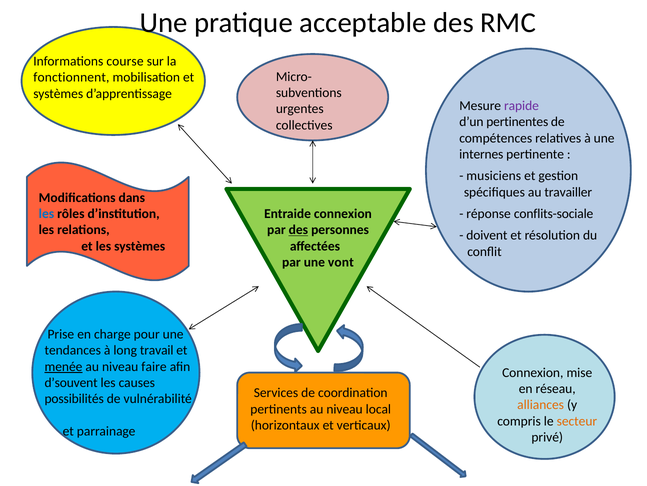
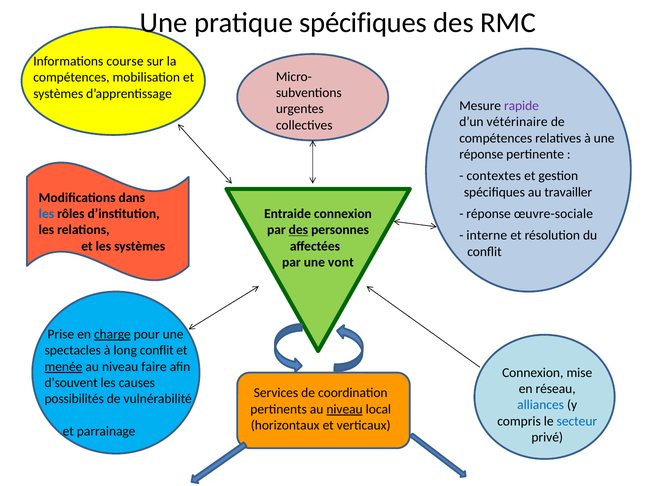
pratique acceptable: acceptable -> spécifiques
fonctionnent at (71, 77): fonctionnent -> compétences
pertinentes: pertinentes -> vétérinaire
internes at (481, 154): internes -> réponse
musiciens: musiciens -> contextes
conflits-sociale: conflits-sociale -> œuvre-sociale
doivent: doivent -> interne
charge underline: none -> present
tendances: tendances -> spectacles
long travail: travail -> conflit
alliances colour: orange -> blue
niveau at (345, 409) underline: none -> present
secteur colour: orange -> blue
